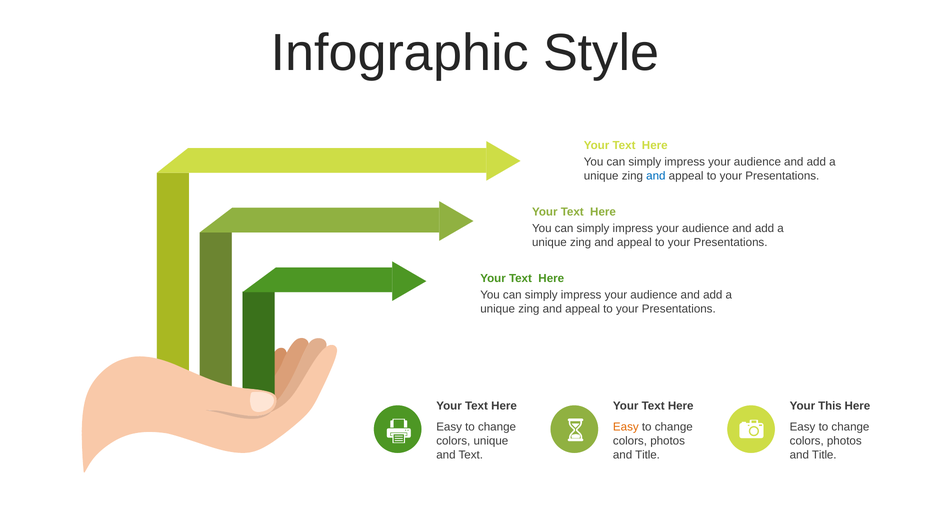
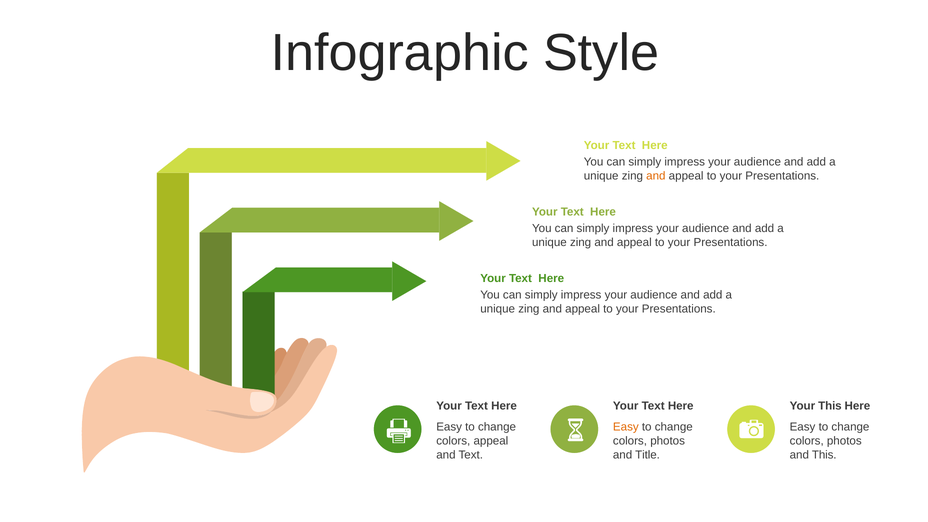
and at (656, 176) colour: blue -> orange
colors unique: unique -> appeal
Title at (824, 455): Title -> This
